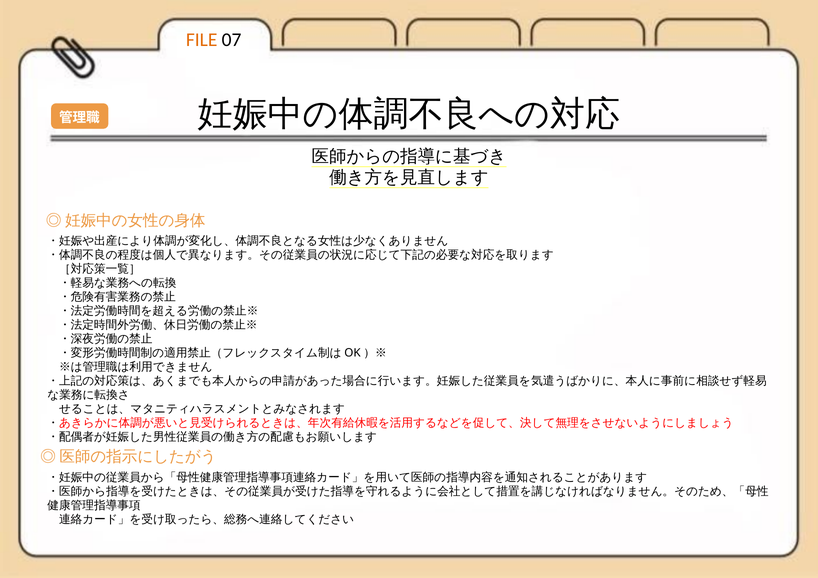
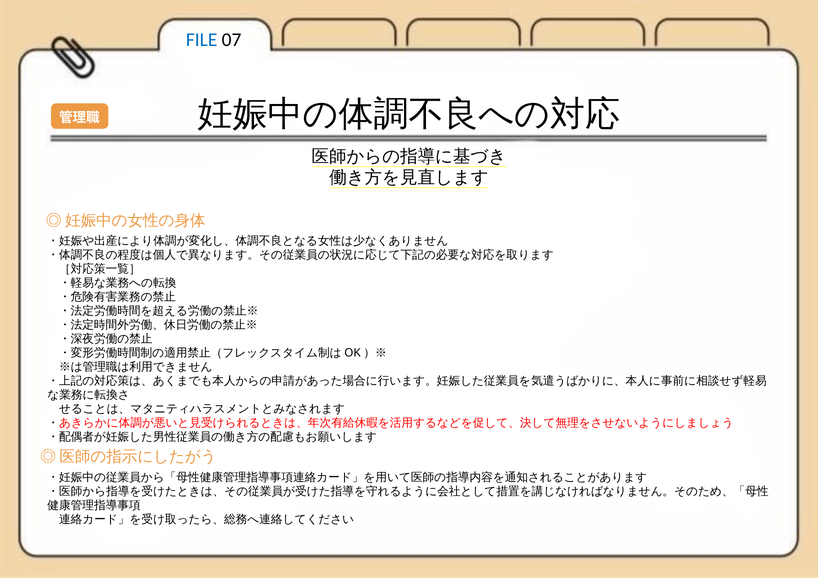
FILE colour: orange -> blue
